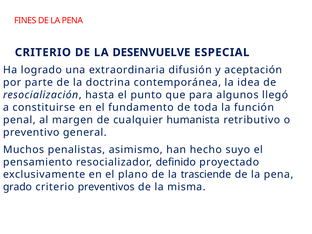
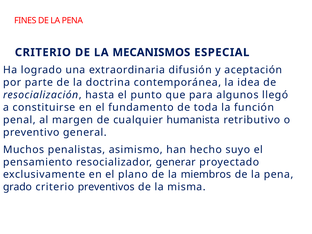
DESENVUELVE: DESENVUELVE -> MECANISMOS
definido: definido -> generar
trasciende: trasciende -> miembros
